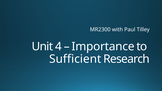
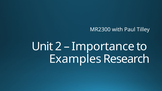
4: 4 -> 2
Sufficient: Sufficient -> Examples
